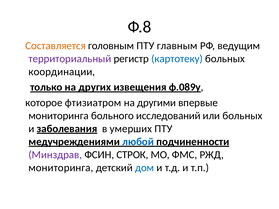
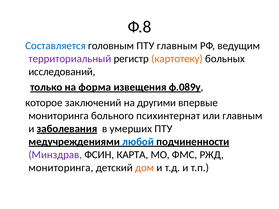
Составляется colour: orange -> blue
картотеку colour: blue -> orange
координации: координации -> исследований
других: других -> форма
фтизиатром: фтизиатром -> заключений
исследований: исследований -> психинтернат
или больных: больных -> главным
СТРОК: СТРОК -> КАРТА
дом colour: blue -> orange
